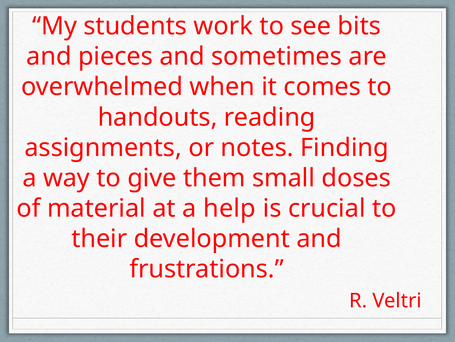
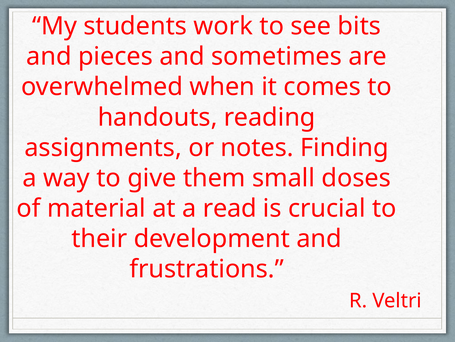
help: help -> read
